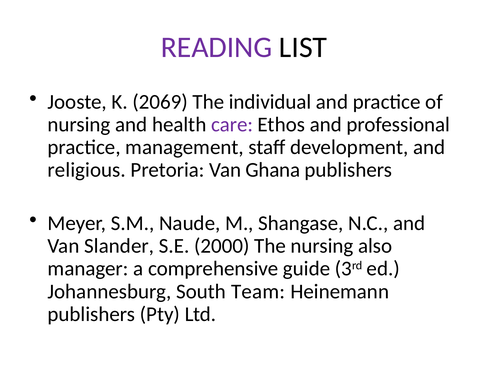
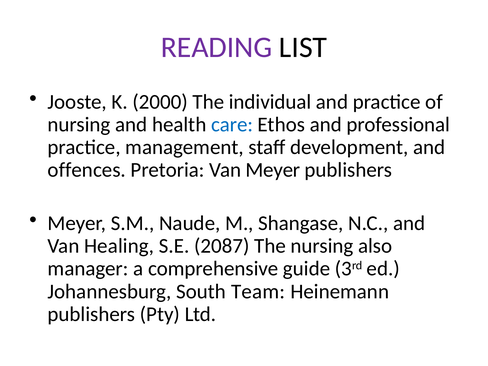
2069: 2069 -> 2000
care colour: purple -> blue
religious: religious -> offences
Van Ghana: Ghana -> Meyer
Slander: Slander -> Healing
2000: 2000 -> 2087
